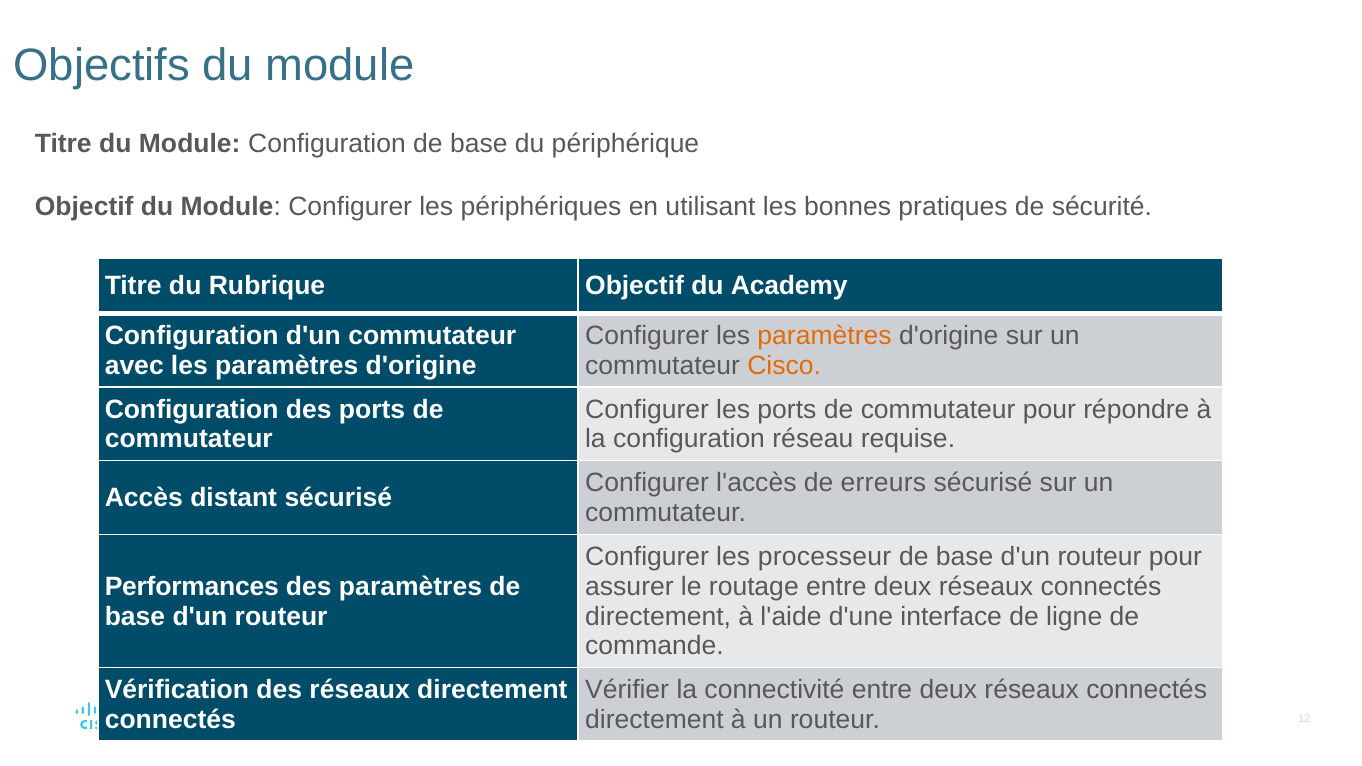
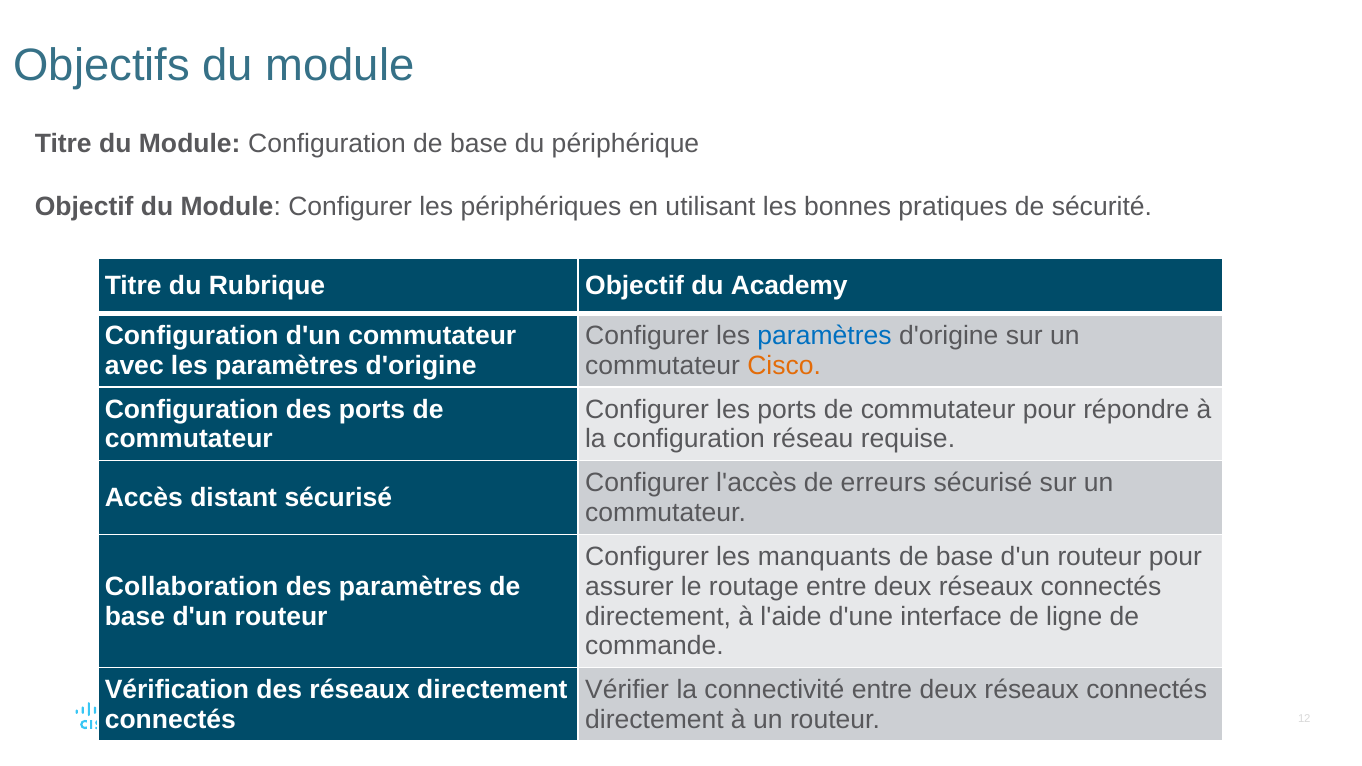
paramètres at (825, 336) colour: orange -> blue
processeur: processeur -> manquants
Performances: Performances -> Collaboration
